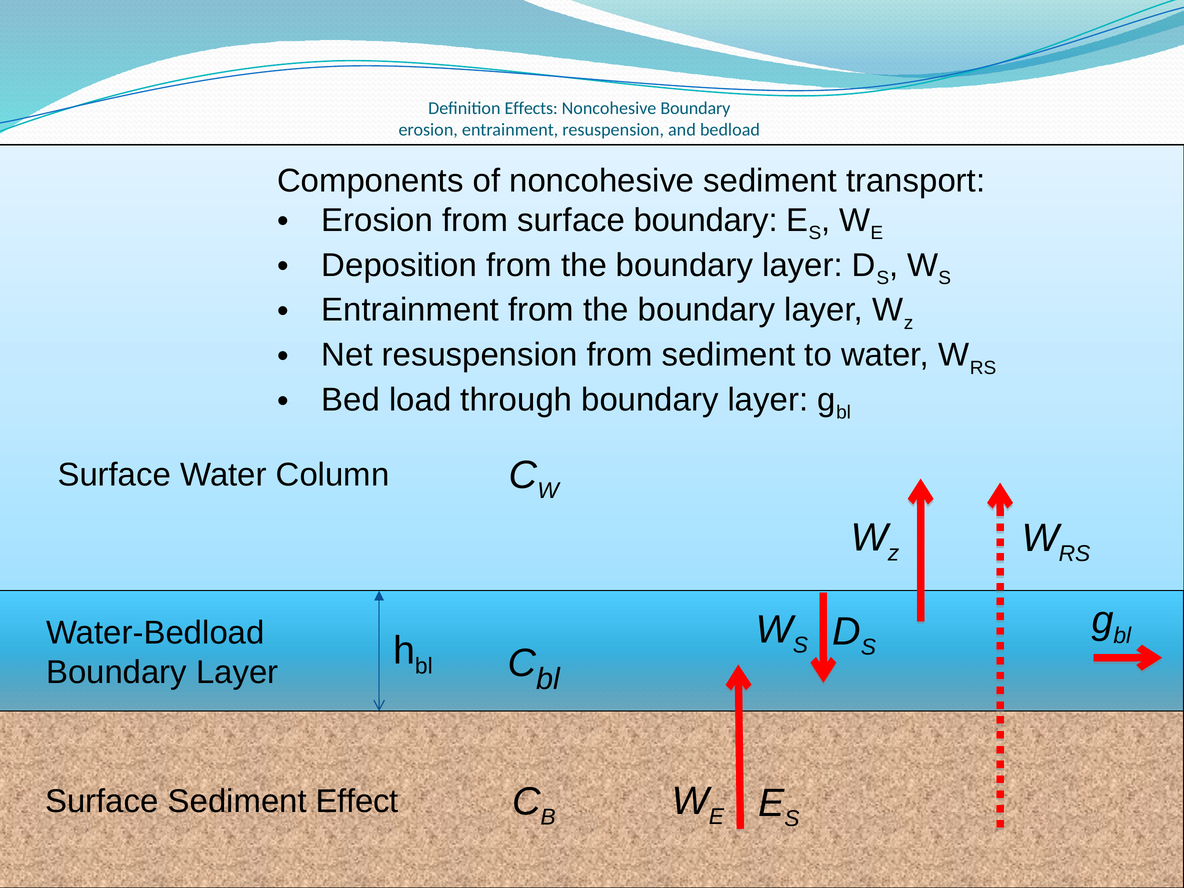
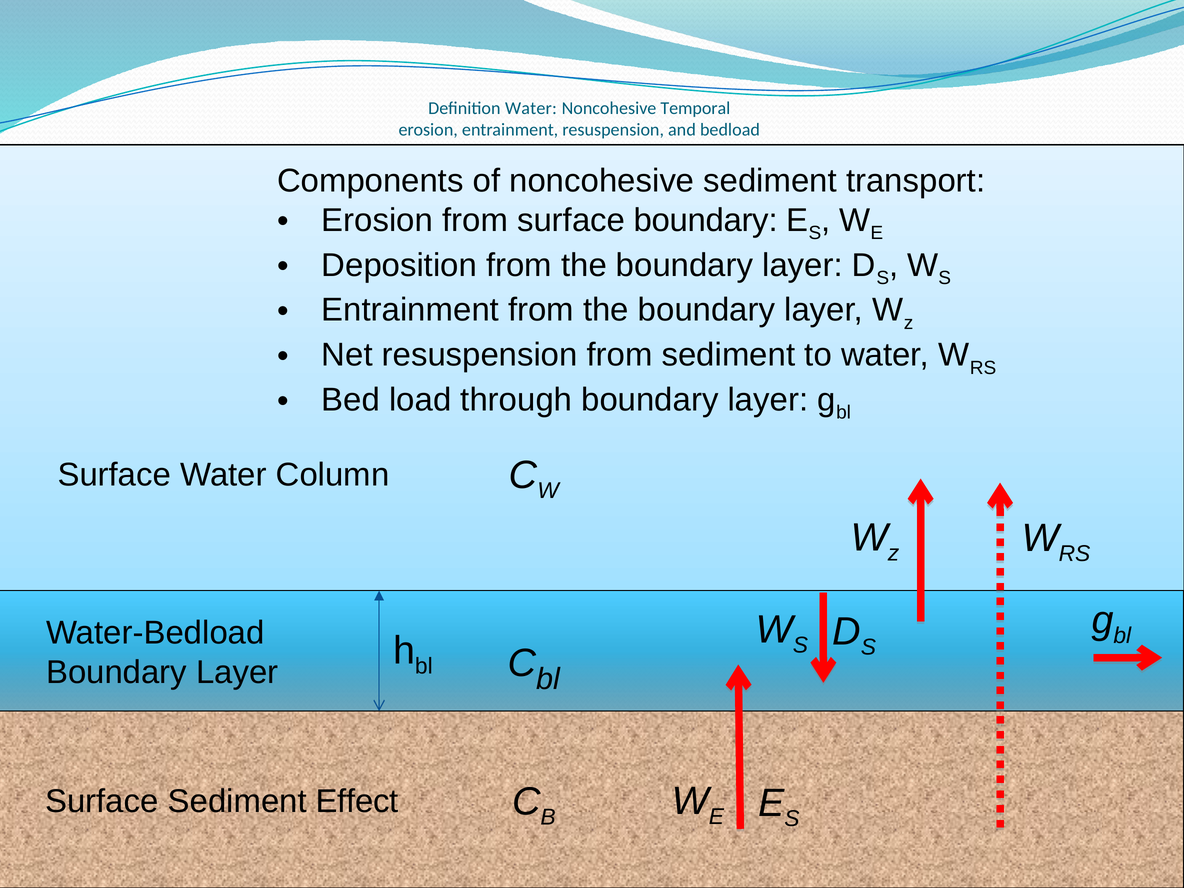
Definition Effects: Effects -> Water
Noncohesive Boundary: Boundary -> Temporal
